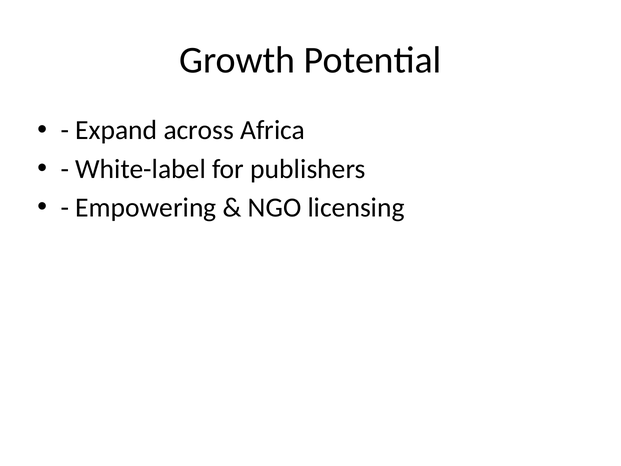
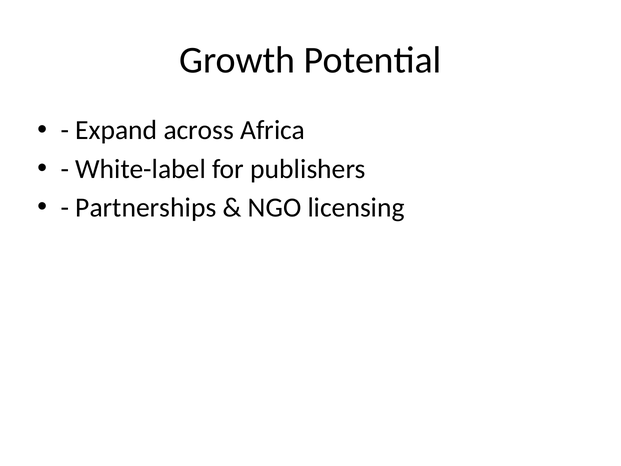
Empowering: Empowering -> Partnerships
